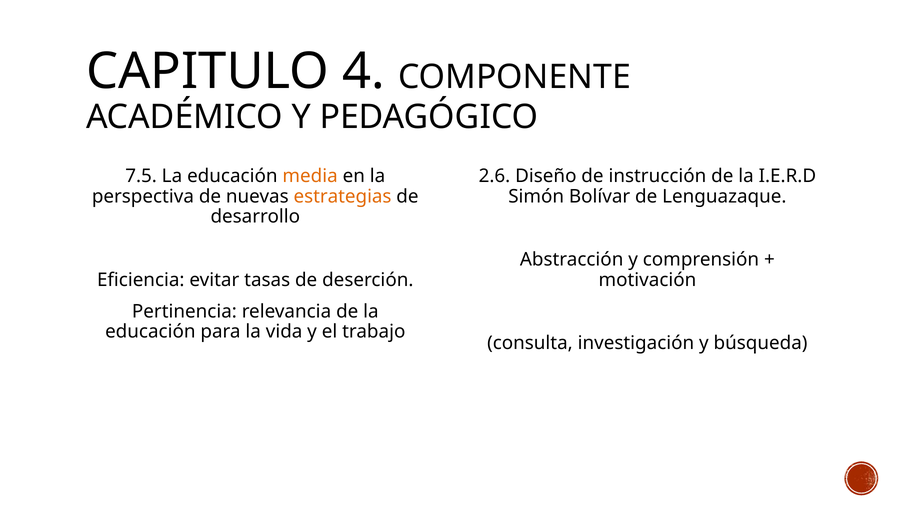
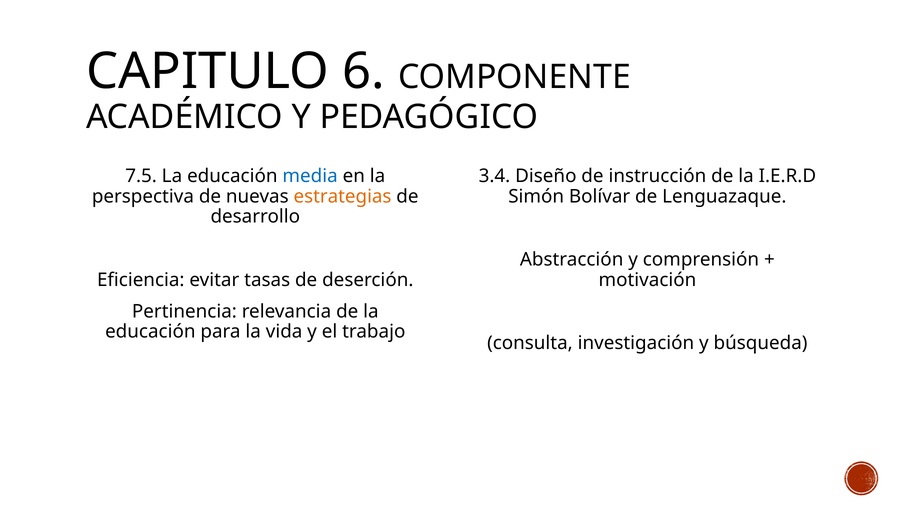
4: 4 -> 6
media colour: orange -> blue
2.6: 2.6 -> 3.4
